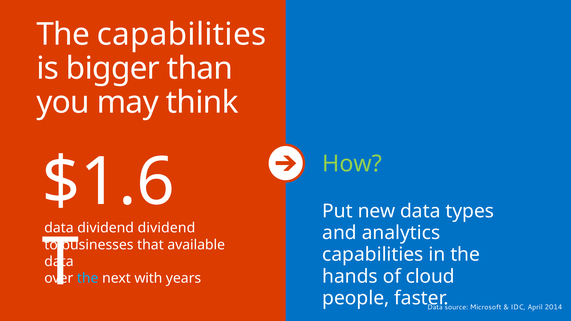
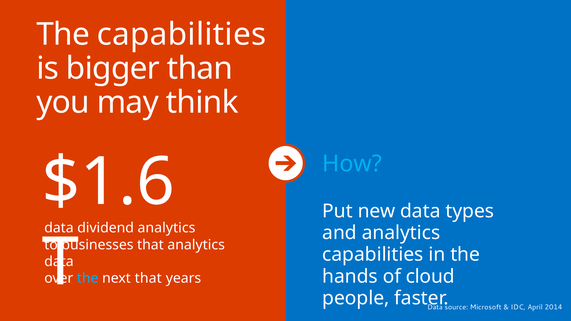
How colour: light green -> light blue
dividend at (166, 228): dividend -> analytics
that available: available -> analytics
next with: with -> that
